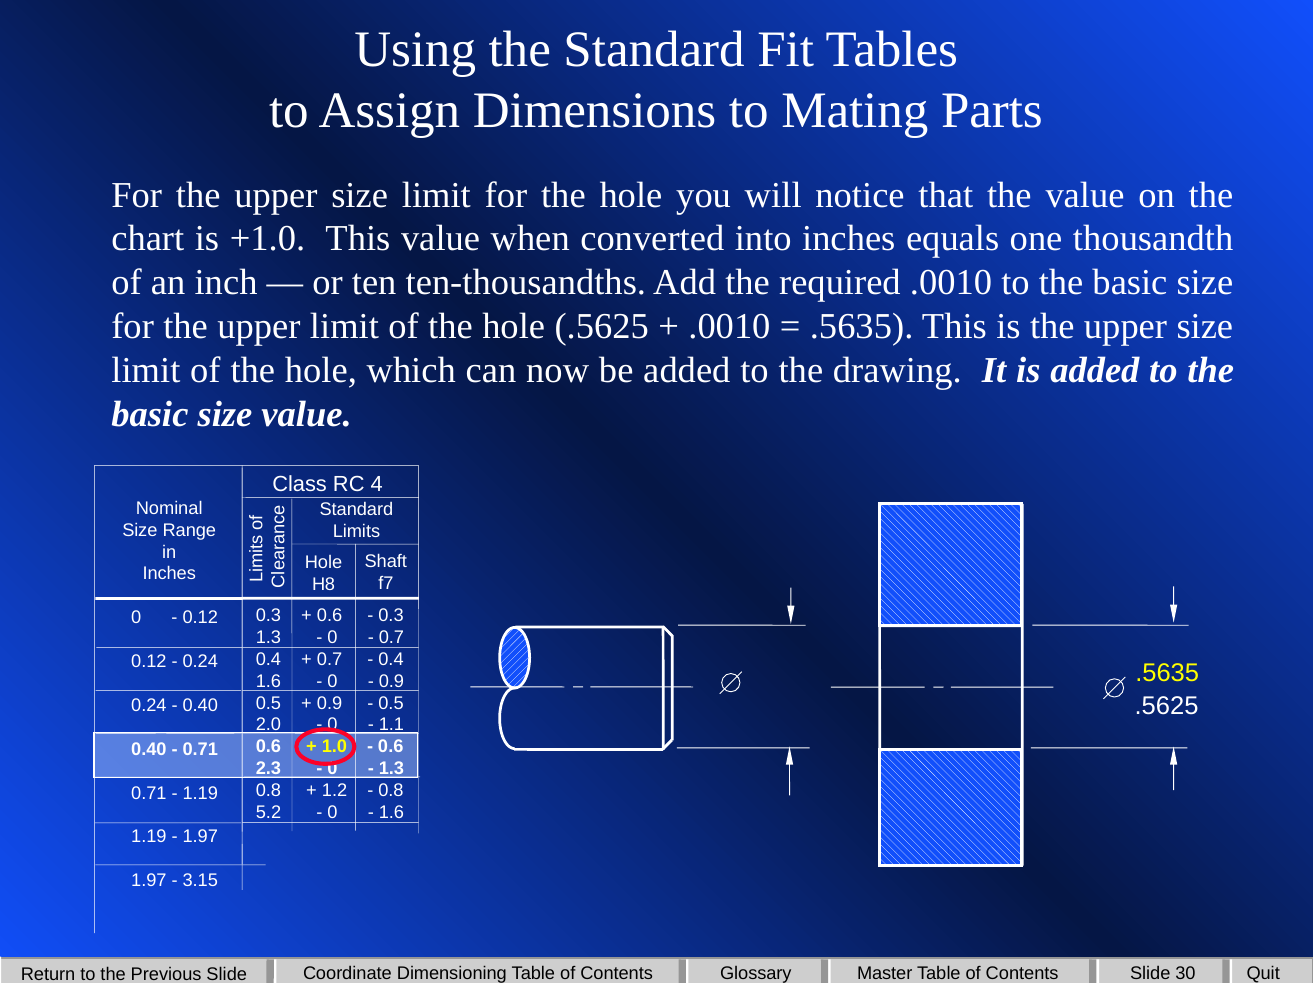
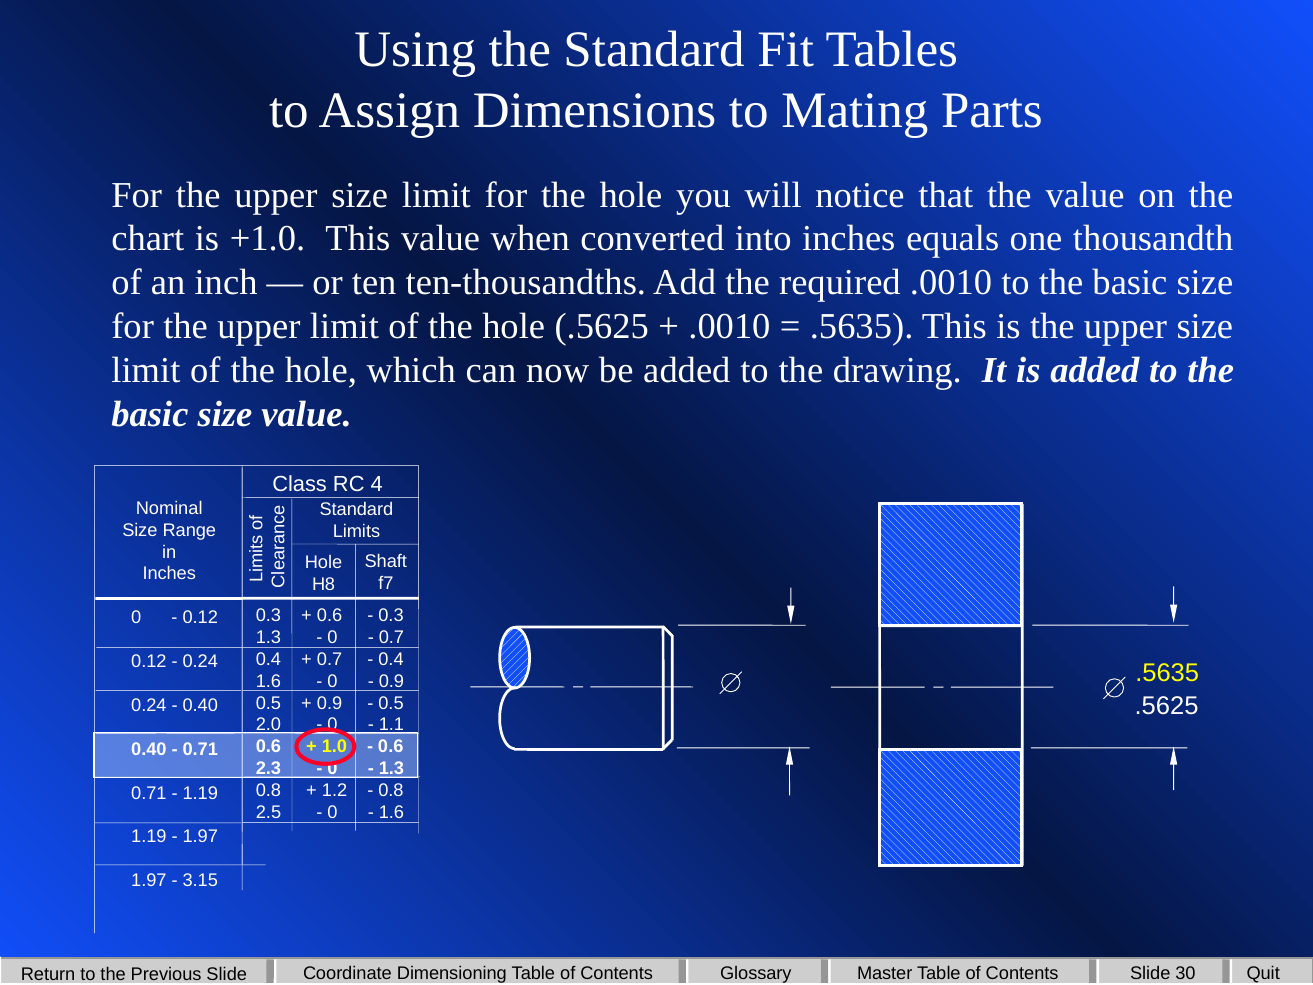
5.2: 5.2 -> 2.5
